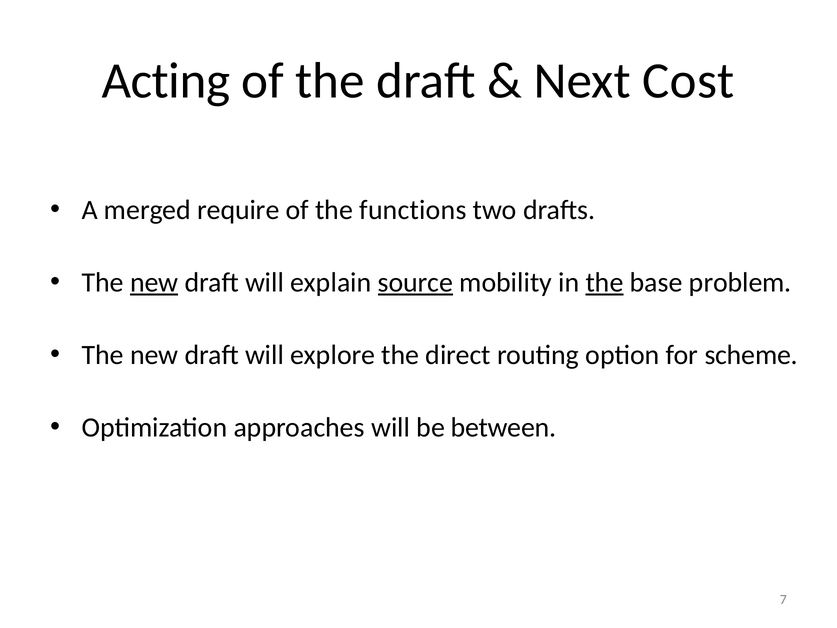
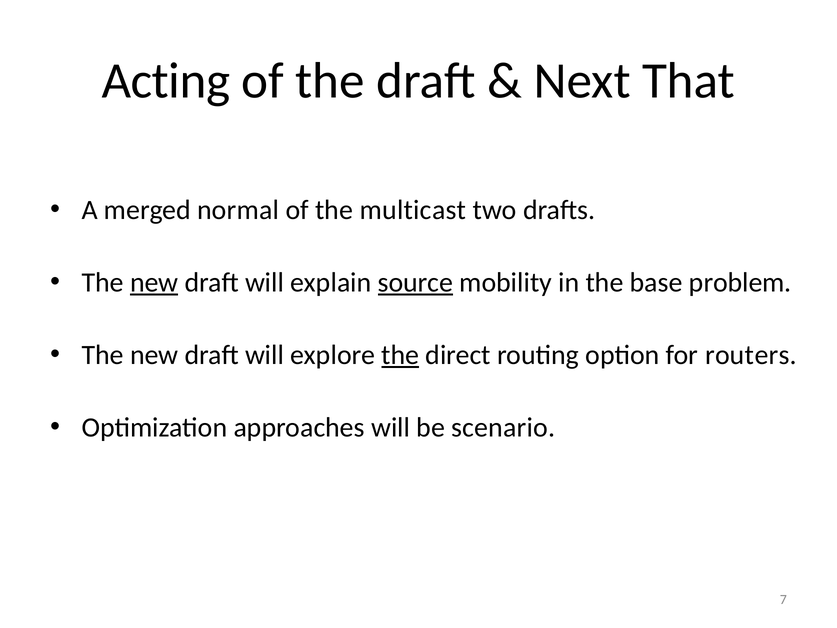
Cost: Cost -> That
require: require -> normal
functions: functions -> multicast
the at (605, 282) underline: present -> none
the at (400, 355) underline: none -> present
scheme: scheme -> routers
between: between -> scenario
